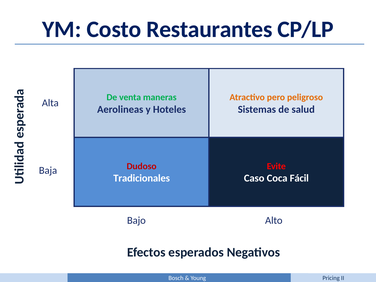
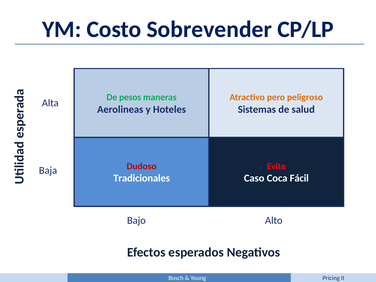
Restaurantes: Restaurantes -> Sobrevender
venta: venta -> pesos
